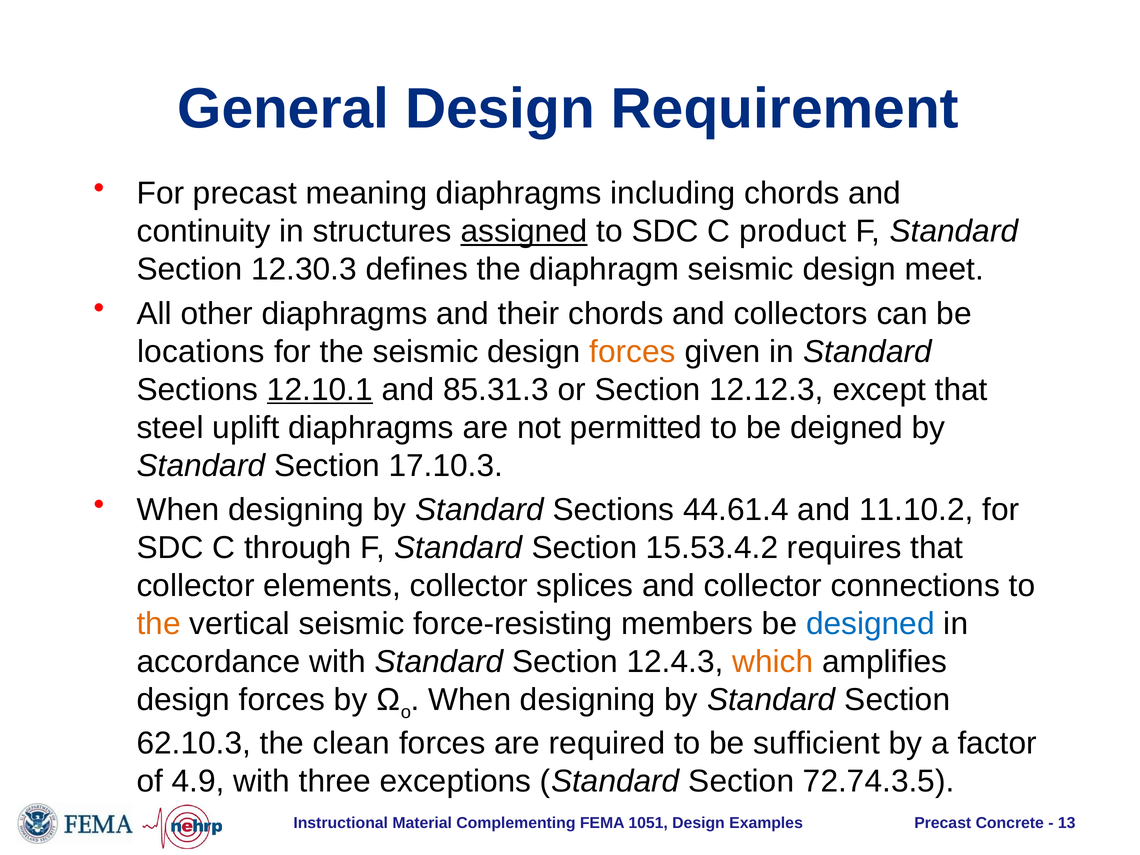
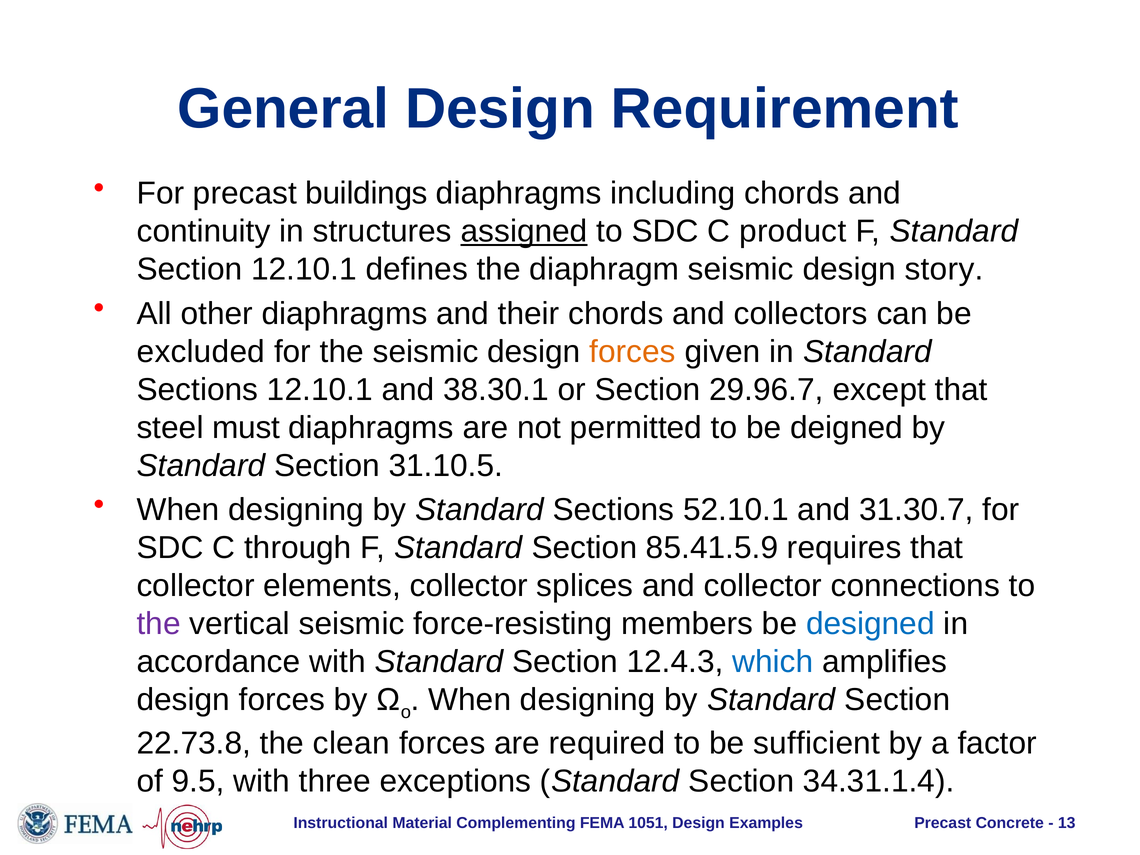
meaning: meaning -> buildings
Section 12.30.3: 12.30.3 -> 12.10.1
meet: meet -> story
locations: locations -> excluded
12.10.1 at (320, 390) underline: present -> none
85.31.3: 85.31.3 -> 38.30.1
12.12.3: 12.12.3 -> 29.96.7
uplift: uplift -> must
17.10.3: 17.10.3 -> 31.10.5
44.61.4: 44.61.4 -> 52.10.1
11.10.2: 11.10.2 -> 31.30.7
15.53.4.2: 15.53.4.2 -> 85.41.5.9
the at (159, 624) colour: orange -> purple
which colour: orange -> blue
62.10.3: 62.10.3 -> 22.73.8
4.9: 4.9 -> 9.5
72.74.3.5: 72.74.3.5 -> 34.31.1.4
